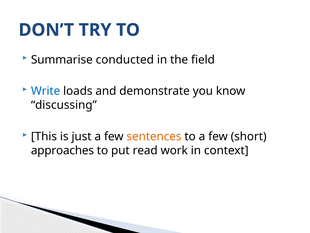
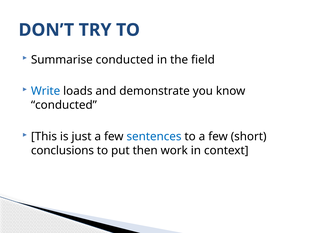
discussing at (64, 105): discussing -> conducted
sentences colour: orange -> blue
approaches: approaches -> conclusions
read: read -> then
